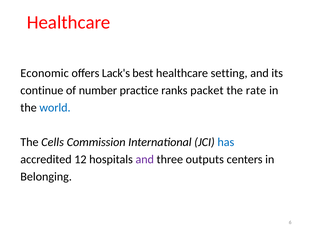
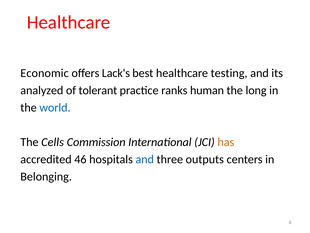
setting: setting -> testing
continue: continue -> analyzed
number: number -> tolerant
packet: packet -> human
rate: rate -> long
has colour: blue -> orange
12: 12 -> 46
and at (145, 159) colour: purple -> blue
